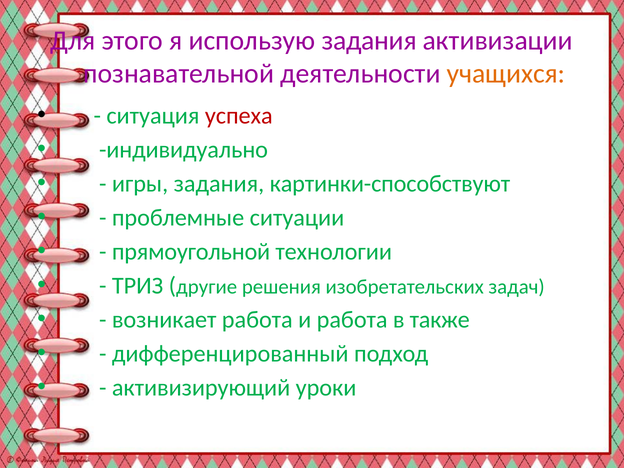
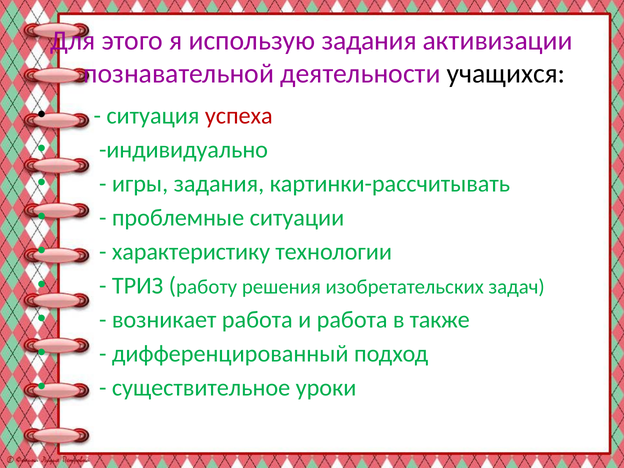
учащихся colour: orange -> black
картинки-способствуют: картинки-способствуют -> картинки-рассчитывать
прямоугольной: прямоугольной -> характеристику
другие: другие -> работу
активизирующий: активизирующий -> существительное
